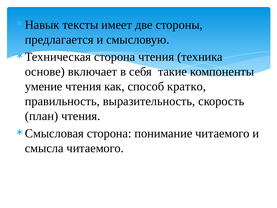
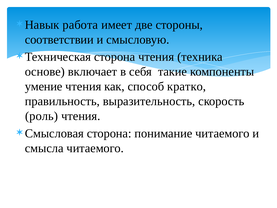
тексты: тексты -> работа
предлагается: предлагается -> соответствии
план: план -> роль
